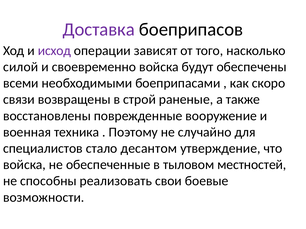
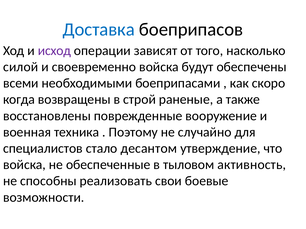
Доставка colour: purple -> blue
связи: связи -> когда
местностей: местностей -> активность
